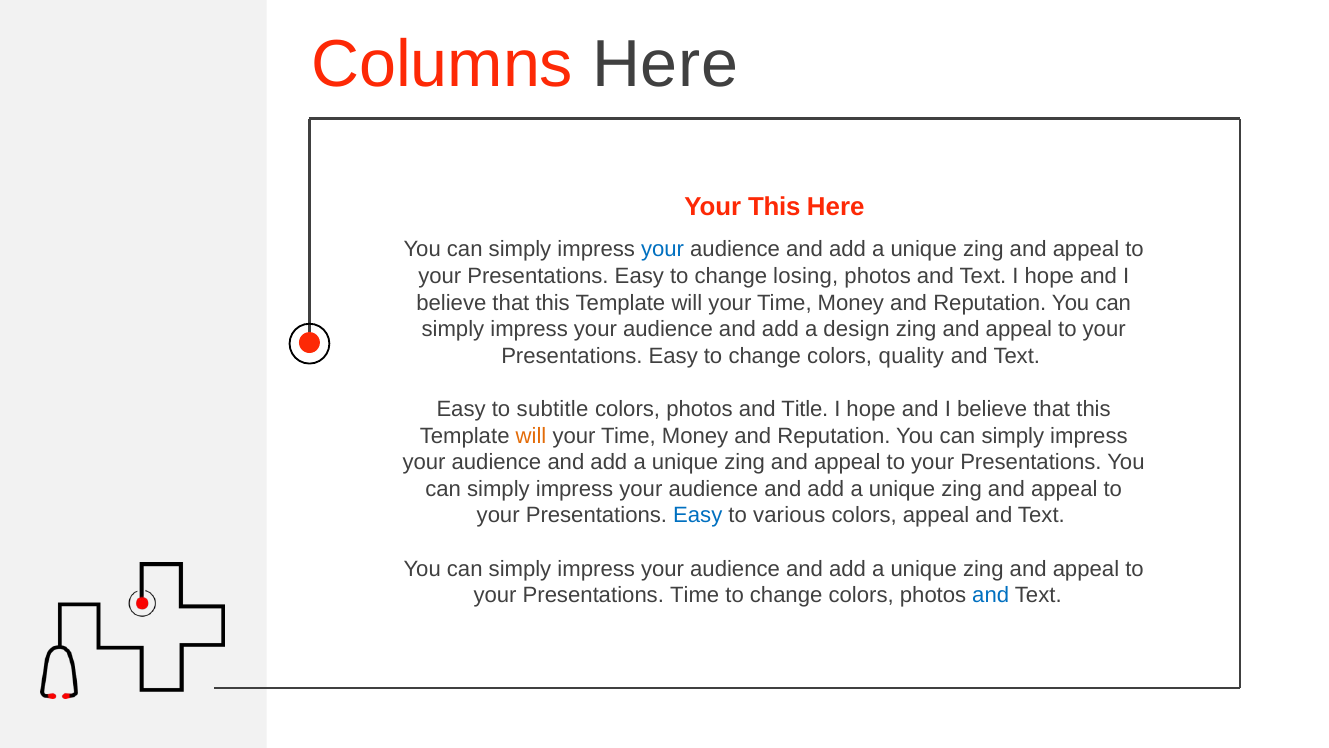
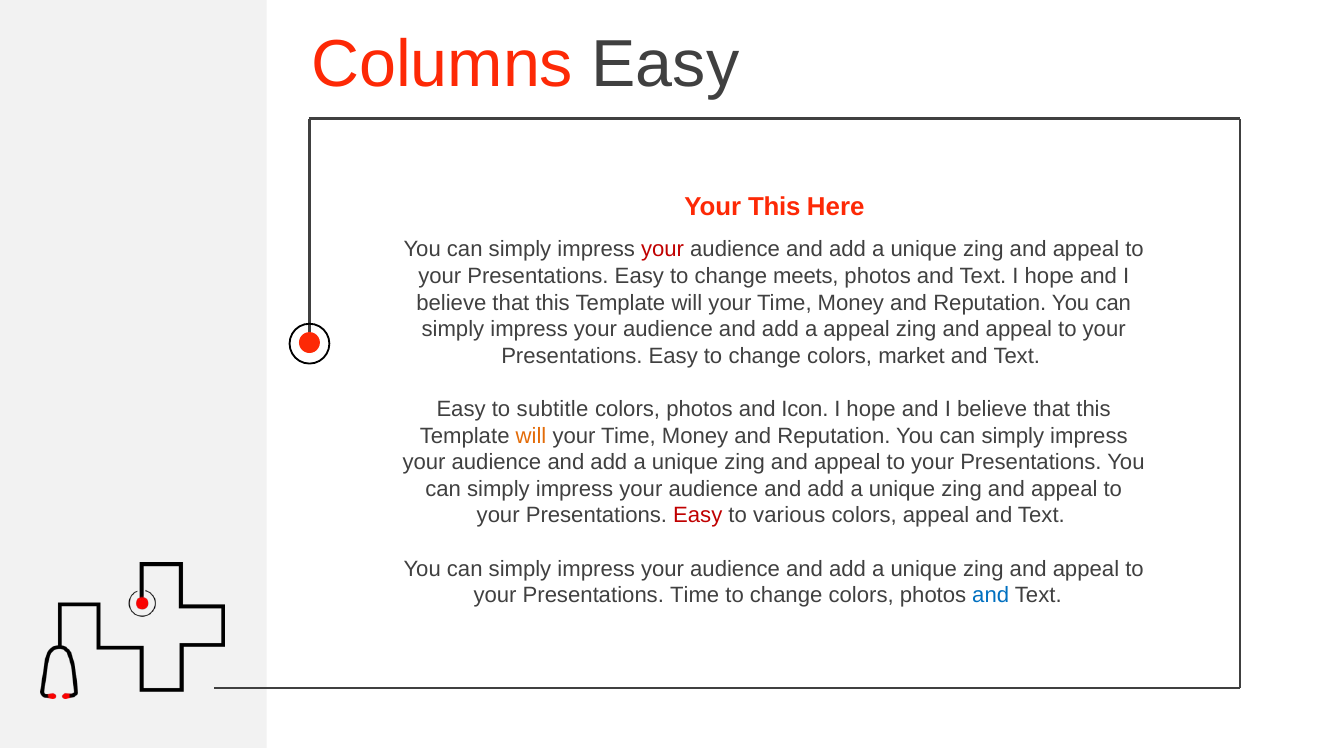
Columns Here: Here -> Easy
your at (663, 249) colour: blue -> red
losing: losing -> meets
a design: design -> appeal
quality: quality -> market
Title: Title -> Icon
Easy at (698, 515) colour: blue -> red
